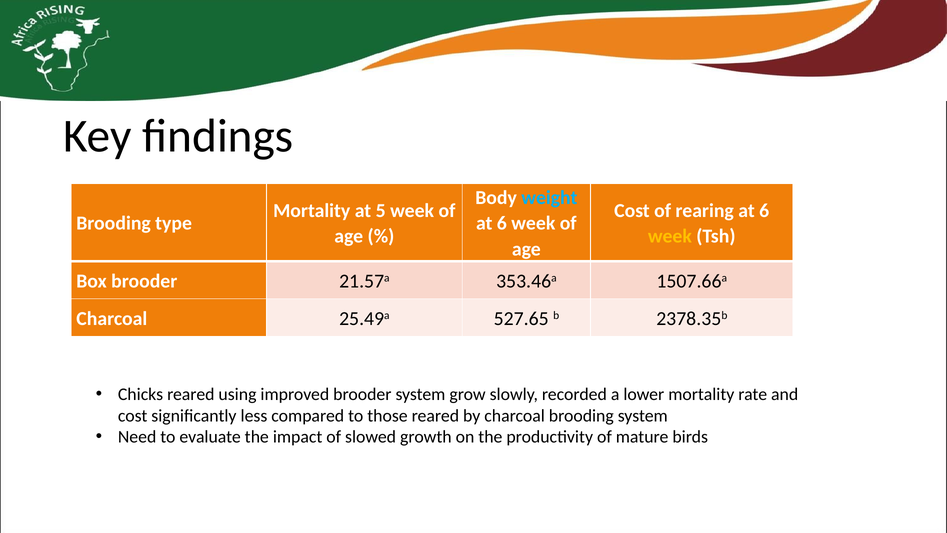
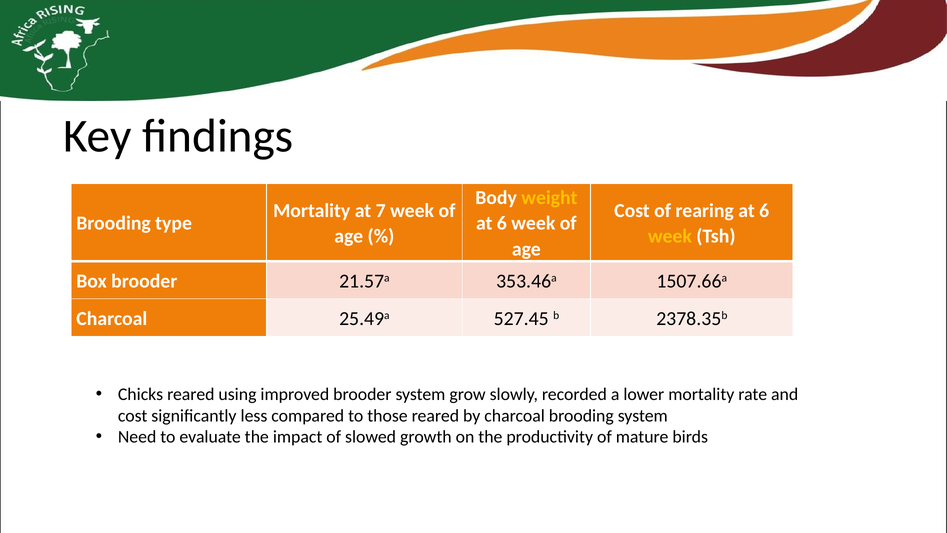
weight colour: light blue -> yellow
5: 5 -> 7
527.65: 527.65 -> 527.45
